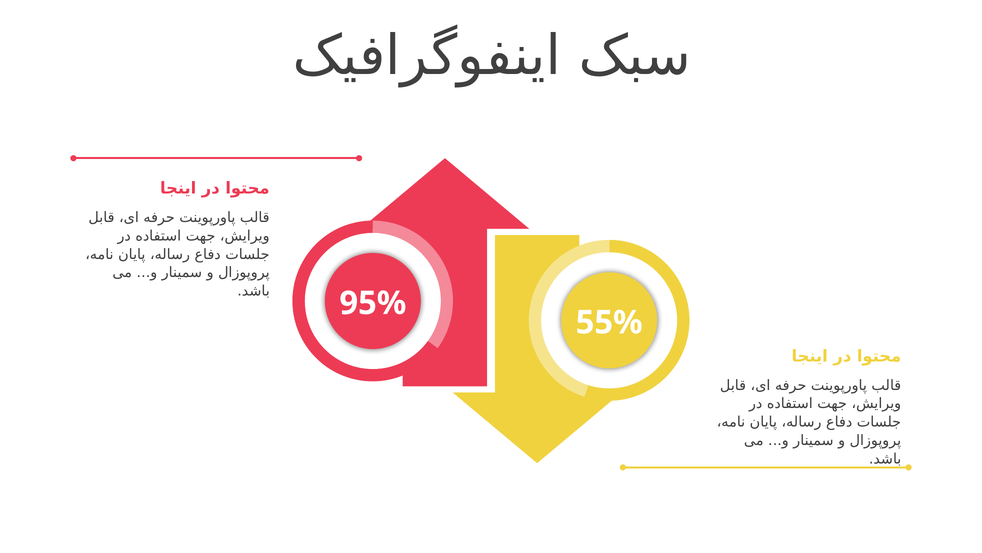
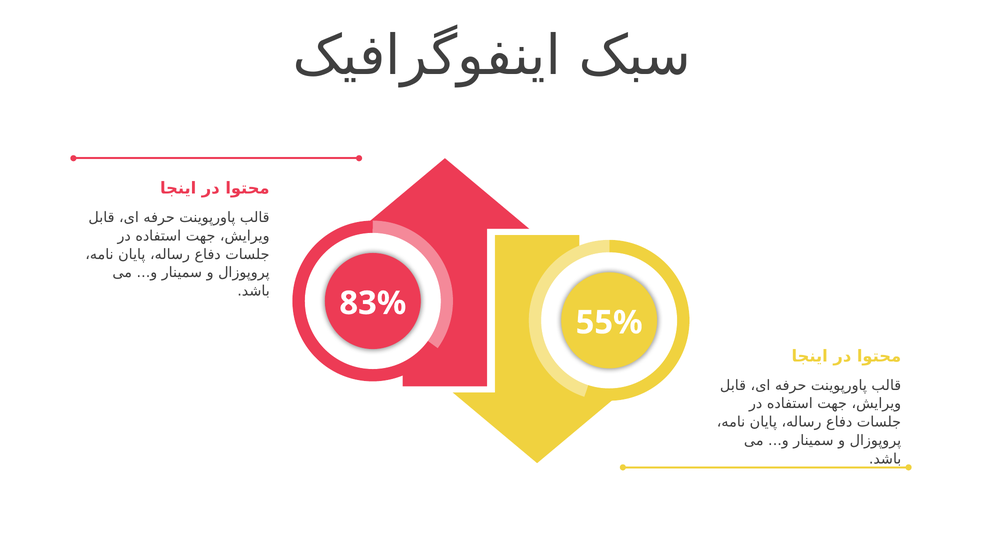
95%: 95% -> 83%
